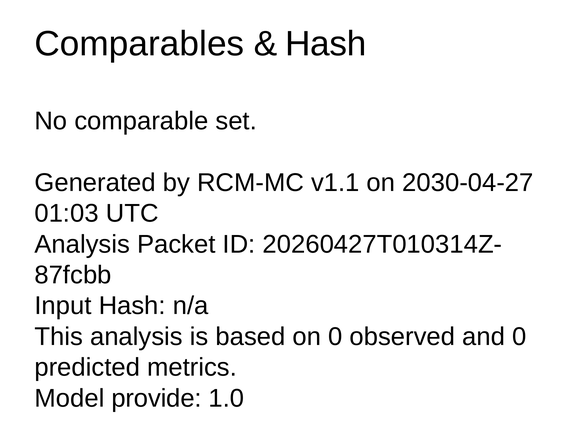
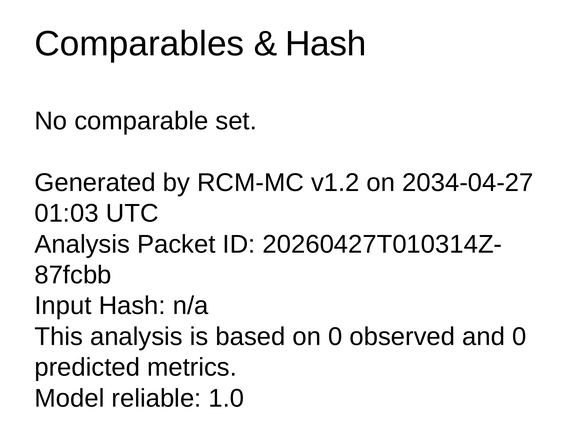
v1.1: v1.1 -> v1.2
2030-04-27: 2030-04-27 -> 2034-04-27
provide: provide -> reliable
